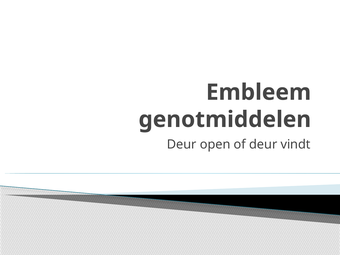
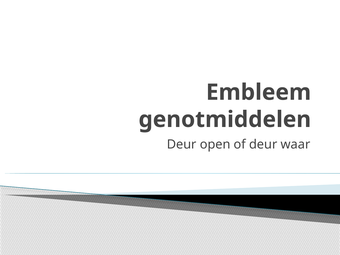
vindt: vindt -> waar
